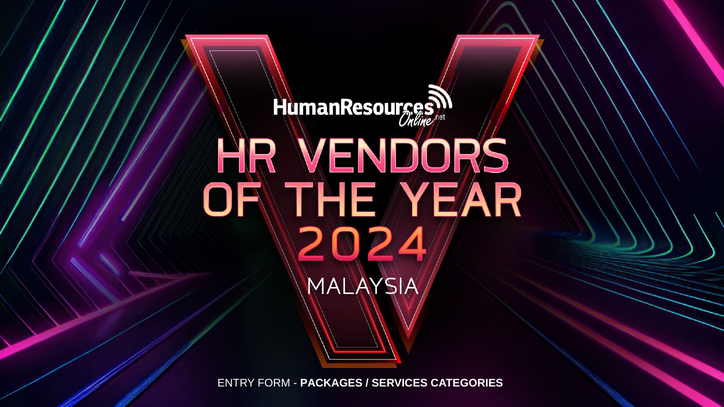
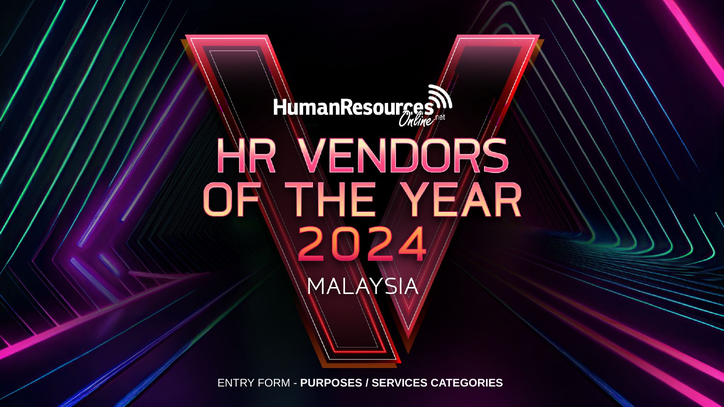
PACKAGES: PACKAGES -> PURPOSES
